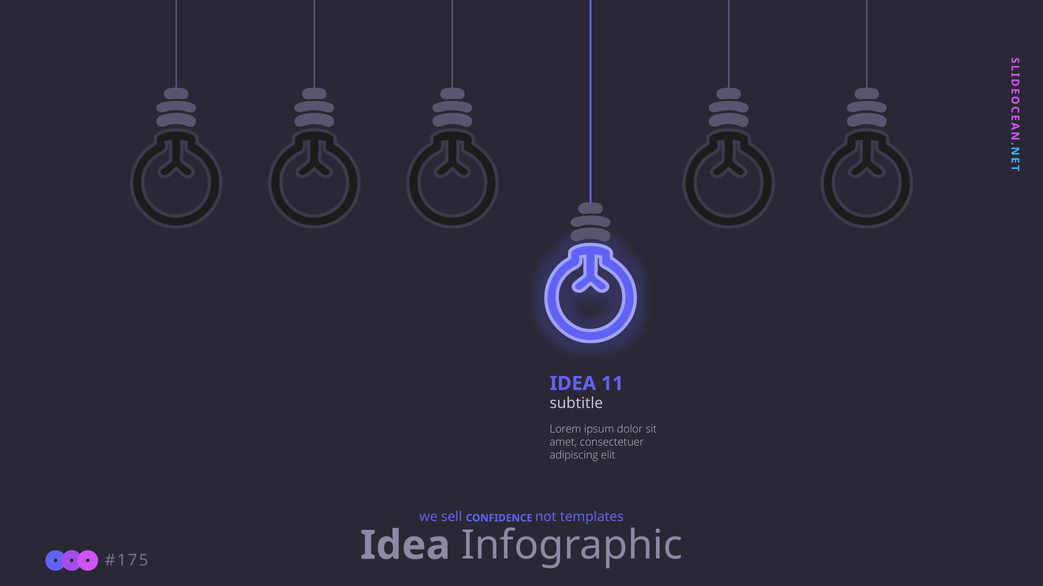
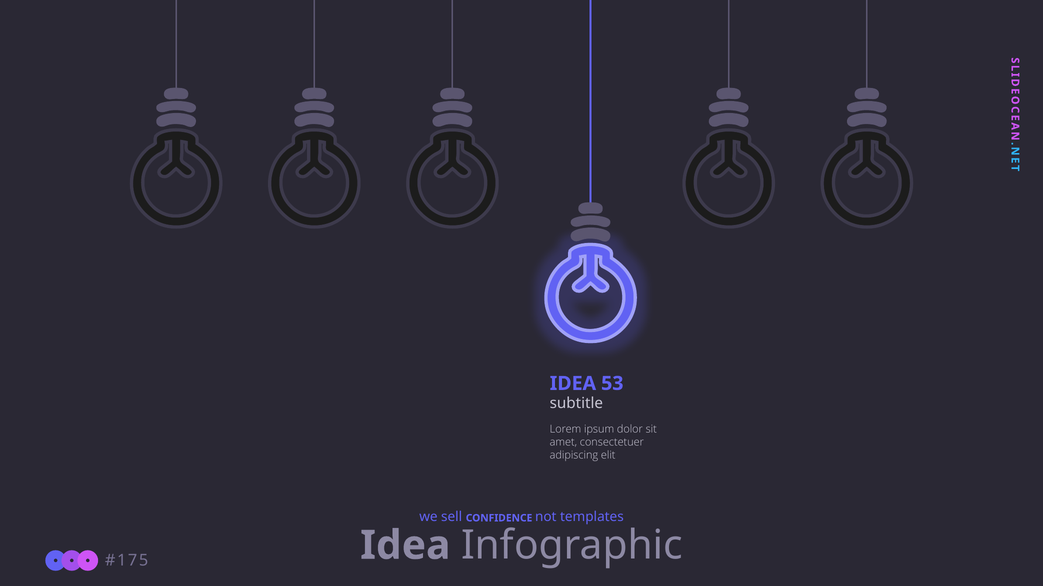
11: 11 -> 53
